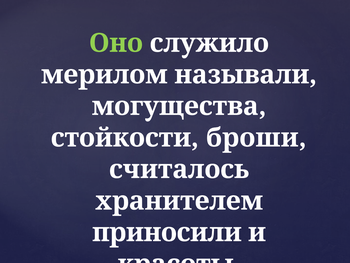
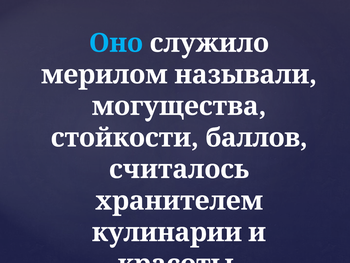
Оно colour: light green -> light blue
броши: броши -> баллов
приносили: приносили -> кулинарии
